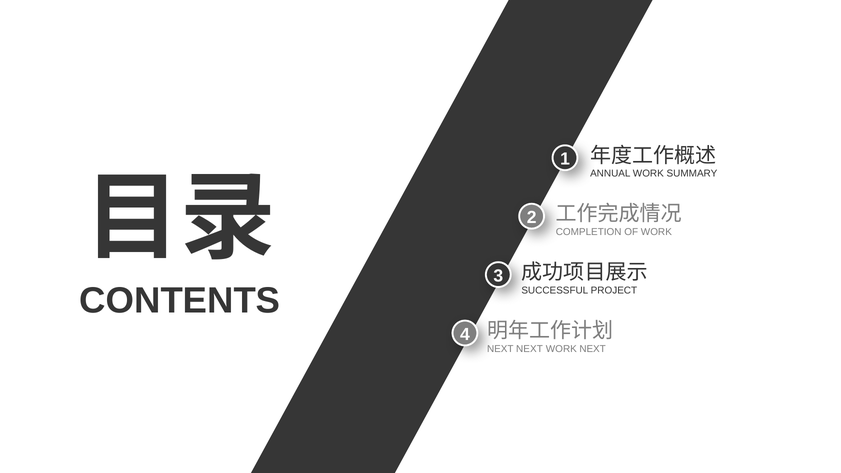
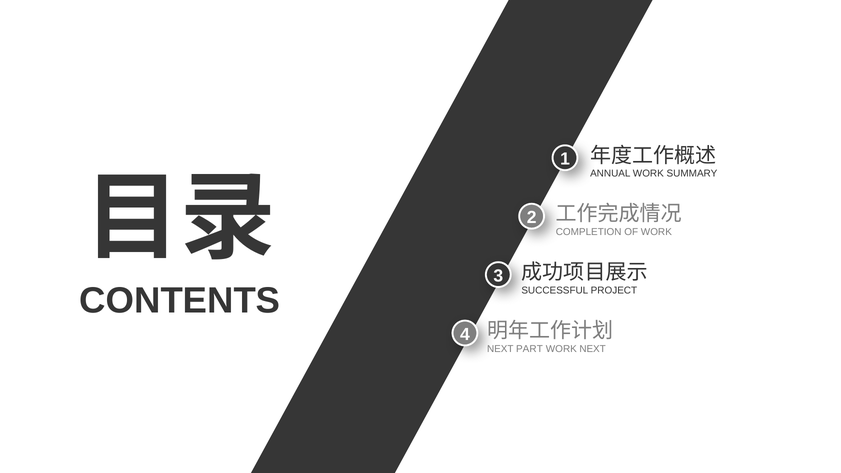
NEXT NEXT: NEXT -> PART
